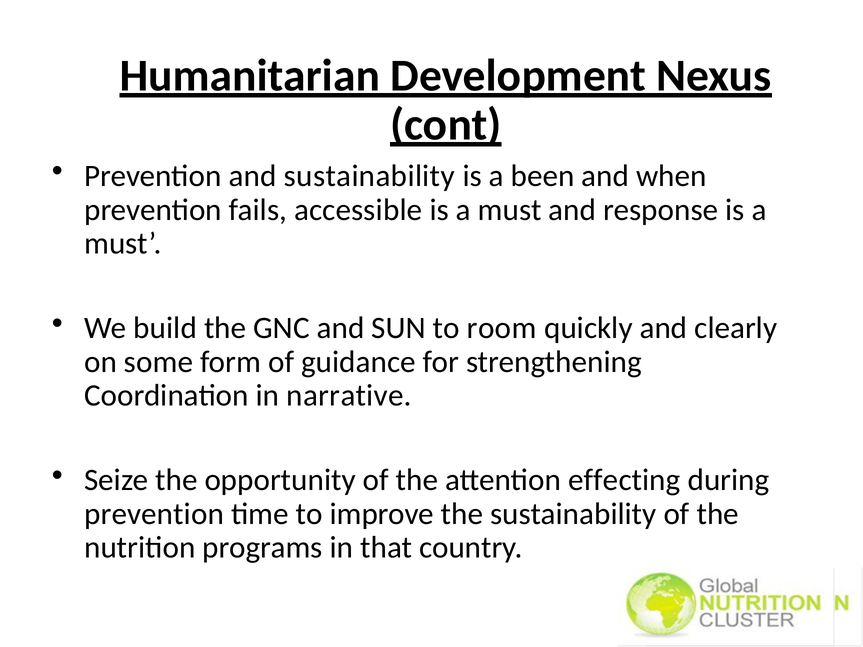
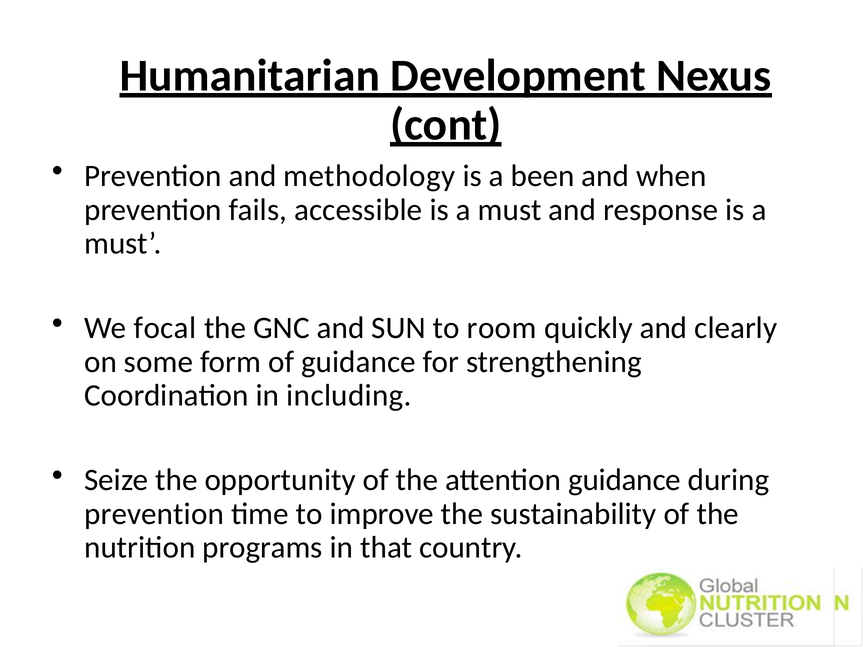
and sustainability: sustainability -> methodology
build: build -> focal
narrative: narrative -> including
attention effecting: effecting -> guidance
